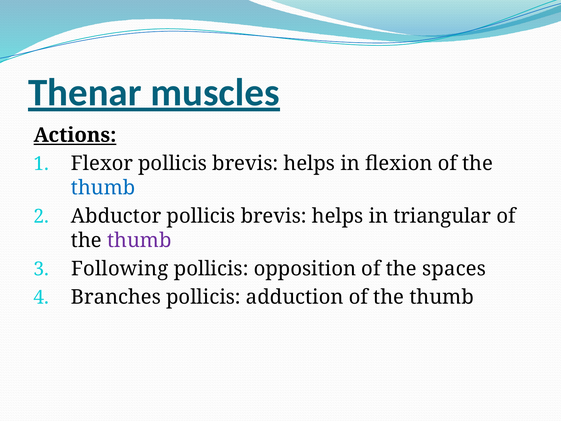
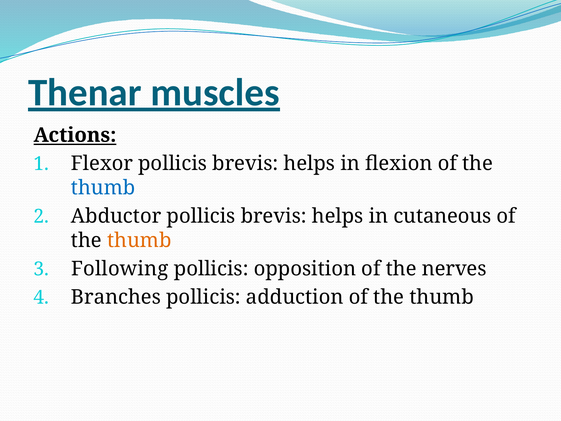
triangular: triangular -> cutaneous
thumb at (139, 240) colour: purple -> orange
spaces: spaces -> nerves
